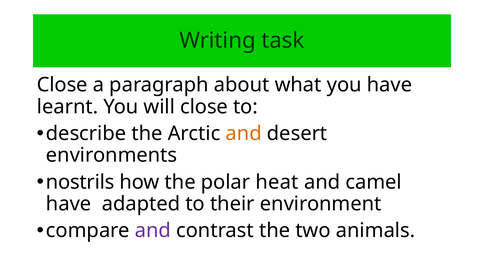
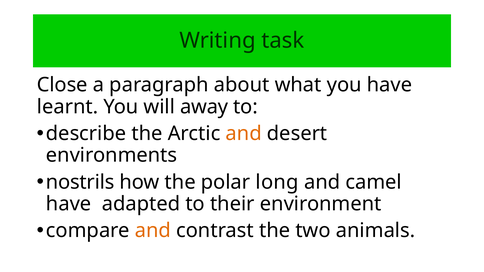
will close: close -> away
heat: heat -> long
and at (153, 231) colour: purple -> orange
